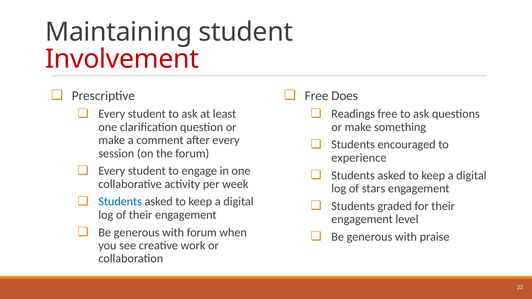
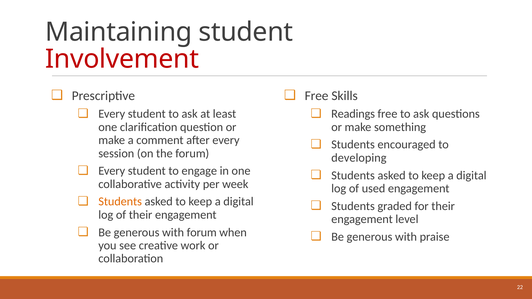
Does: Does -> Skills
experience: experience -> developing
stars: stars -> used
Students at (120, 202) colour: blue -> orange
